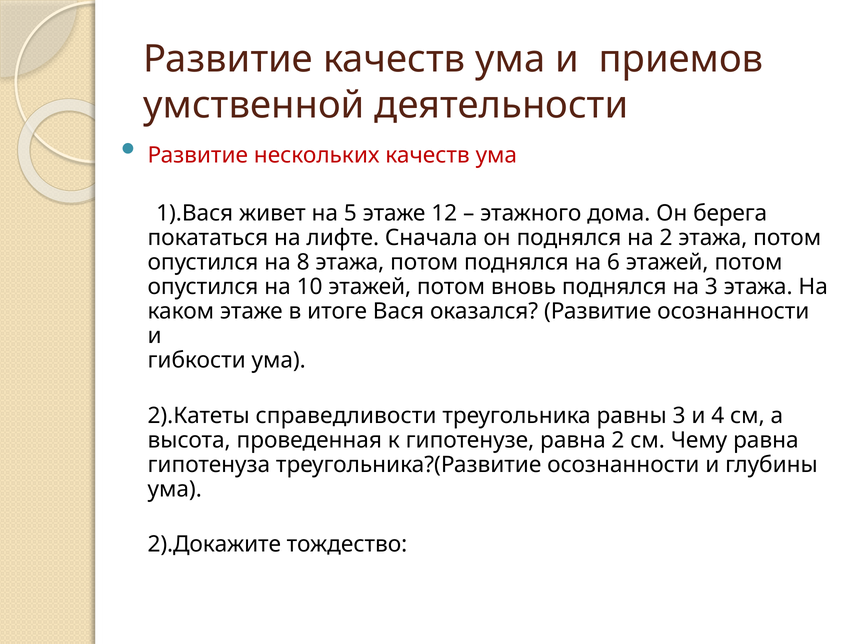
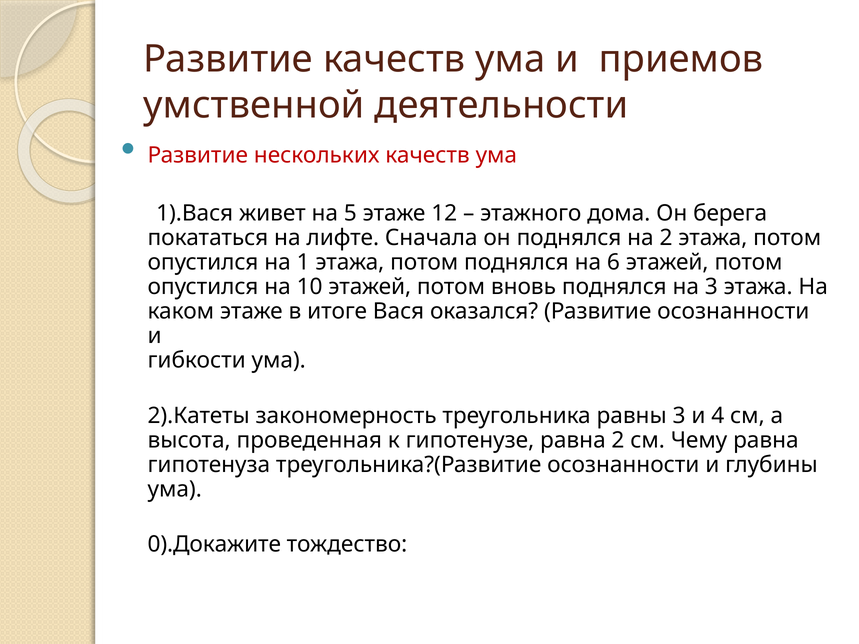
8: 8 -> 1
справедливости: справедливости -> закономерность
2).Докажите: 2).Докажите -> 0).Докажите
